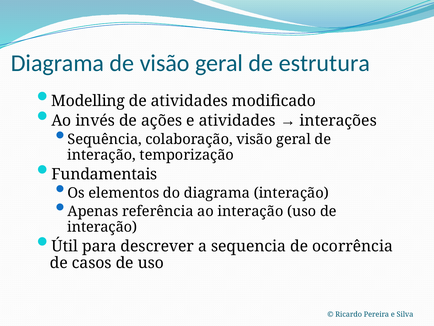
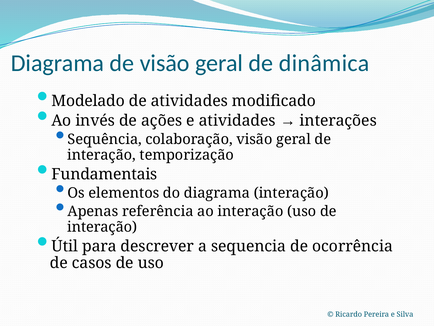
estrutura: estrutura -> dinâmica
Modelling: Modelling -> Modelado
